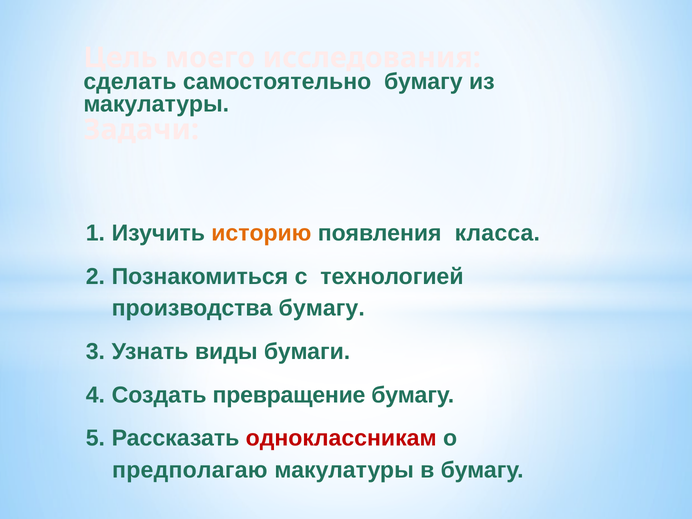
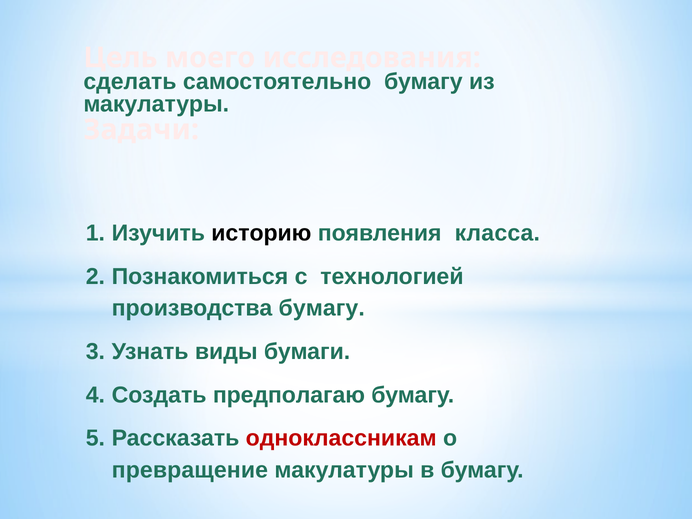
историю colour: orange -> black
превращение: превращение -> предполагаю
предполагаю: предполагаю -> превращение
